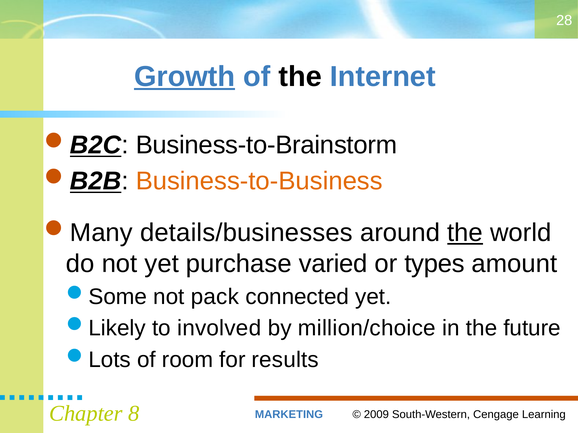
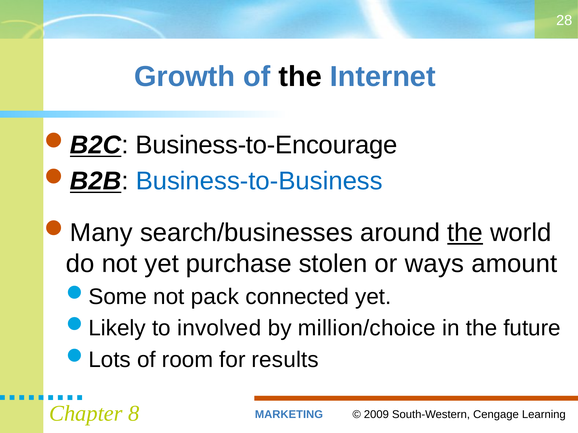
Growth underline: present -> none
Business-to-Brainstorm: Business-to-Brainstorm -> Business-to-Encourage
Business-to-Business colour: orange -> blue
details/businesses: details/businesses -> search/businesses
varied: varied -> stolen
types: types -> ways
